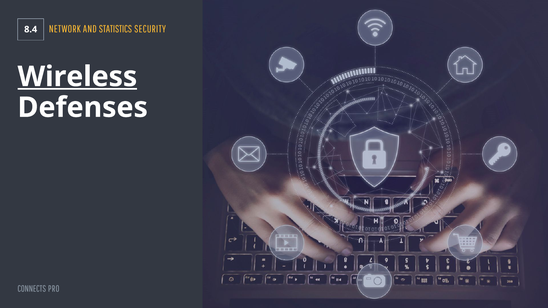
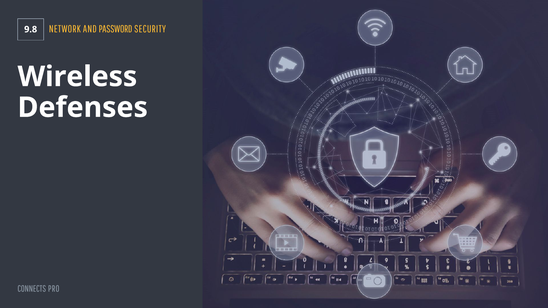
8.4: 8.4 -> 9.8
STATISTICS: STATISTICS -> PASSWORD
Wireless underline: present -> none
